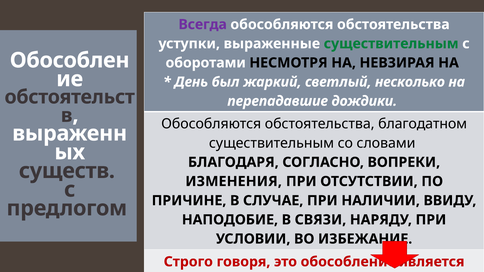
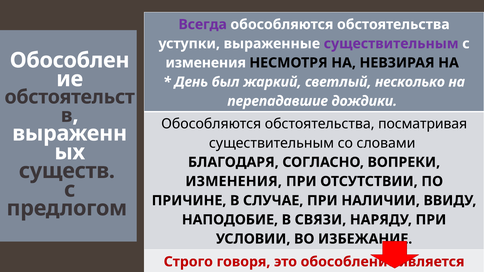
существительным at (391, 44) colour: green -> purple
оборотами at (206, 63): оборотами -> изменения
благодатном: благодатном -> посматривая
